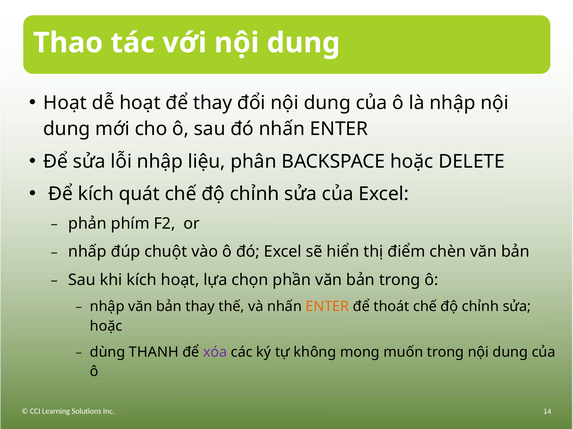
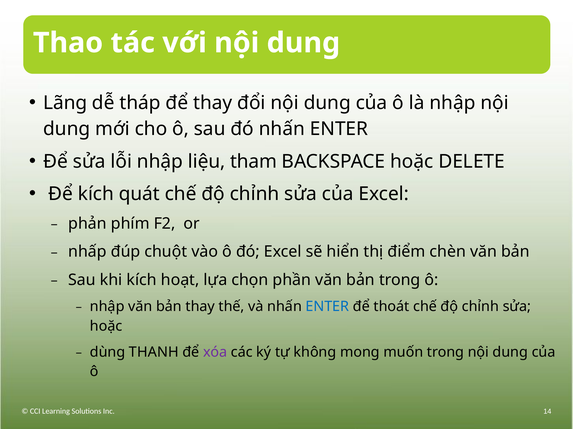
Hoạt at (65, 103): Hoạt -> Lãng
dễ hoạt: hoạt -> tháp
phân: phân -> tham
ENTER at (327, 307) colour: orange -> blue
